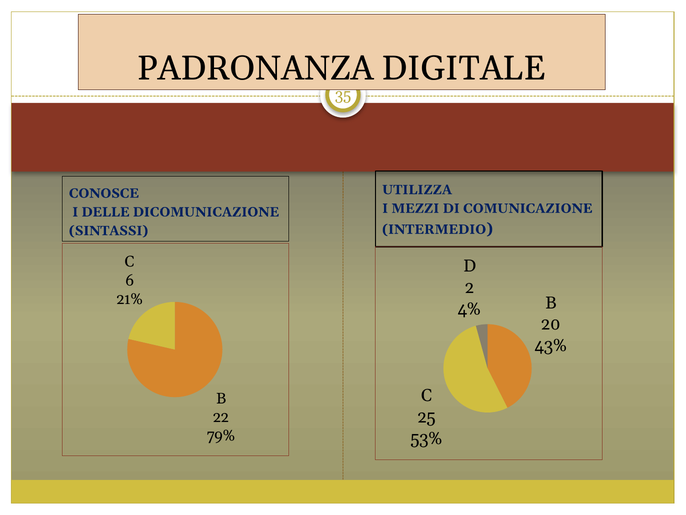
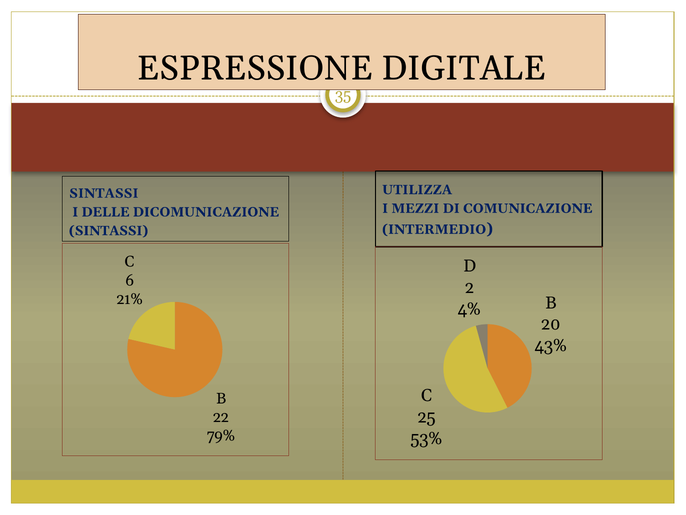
PADRONANZA: PADRONANZA -> ESPRESSIONE
CONOSCE at (104, 193): CONOSCE -> SINTASSI
